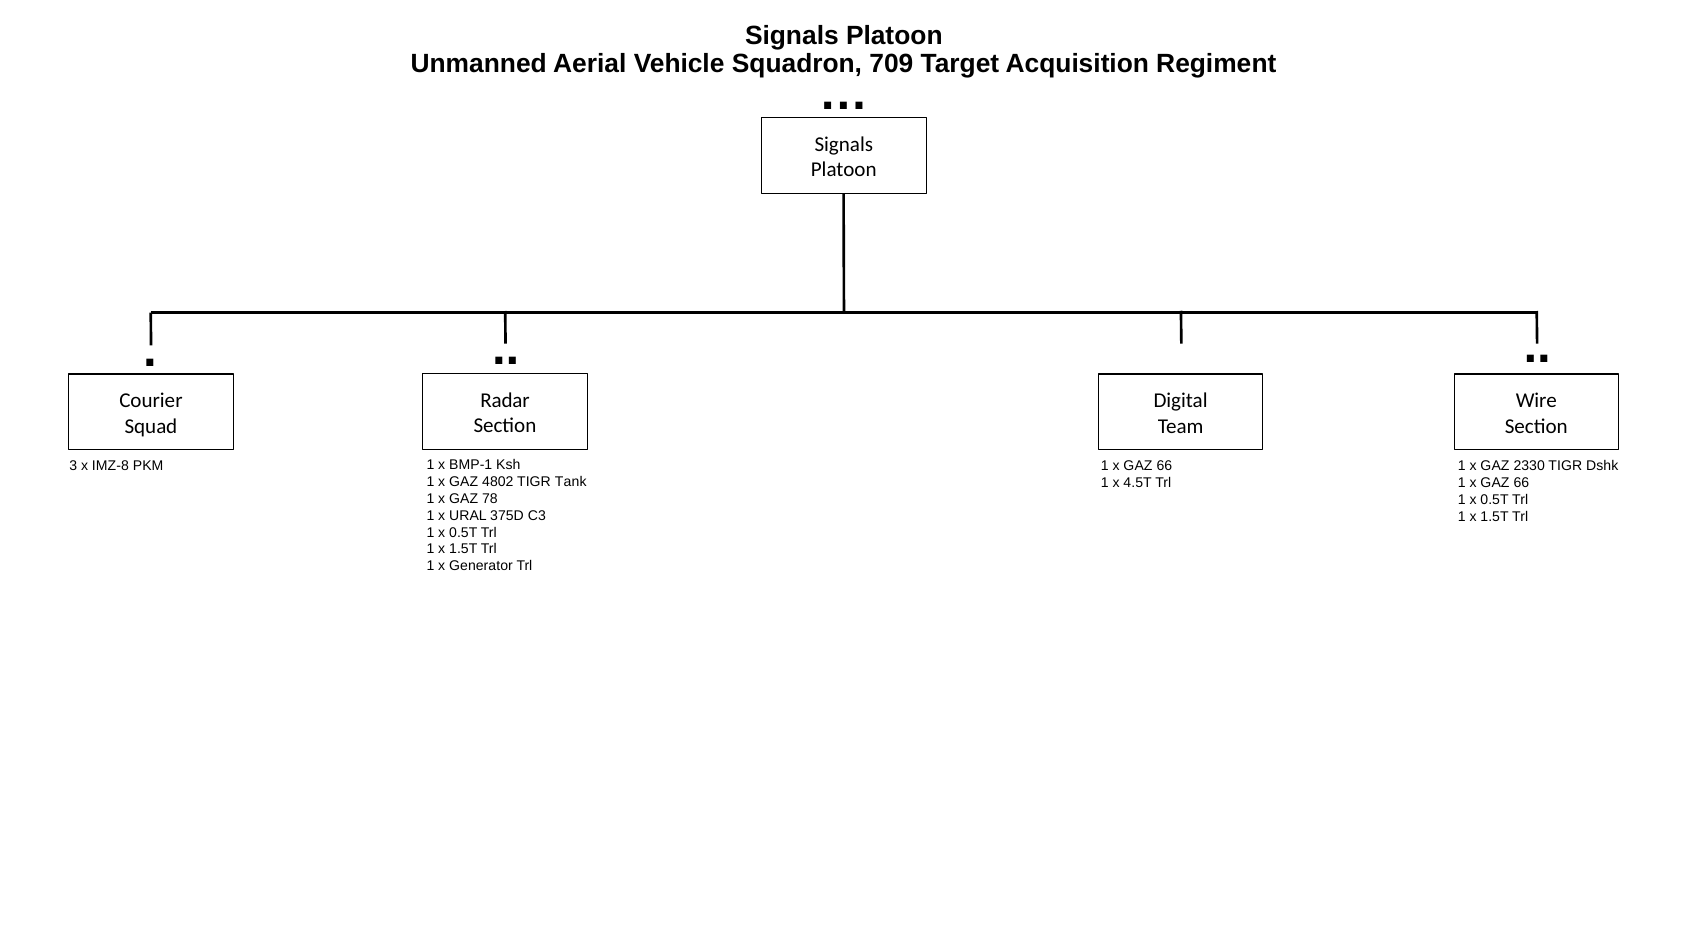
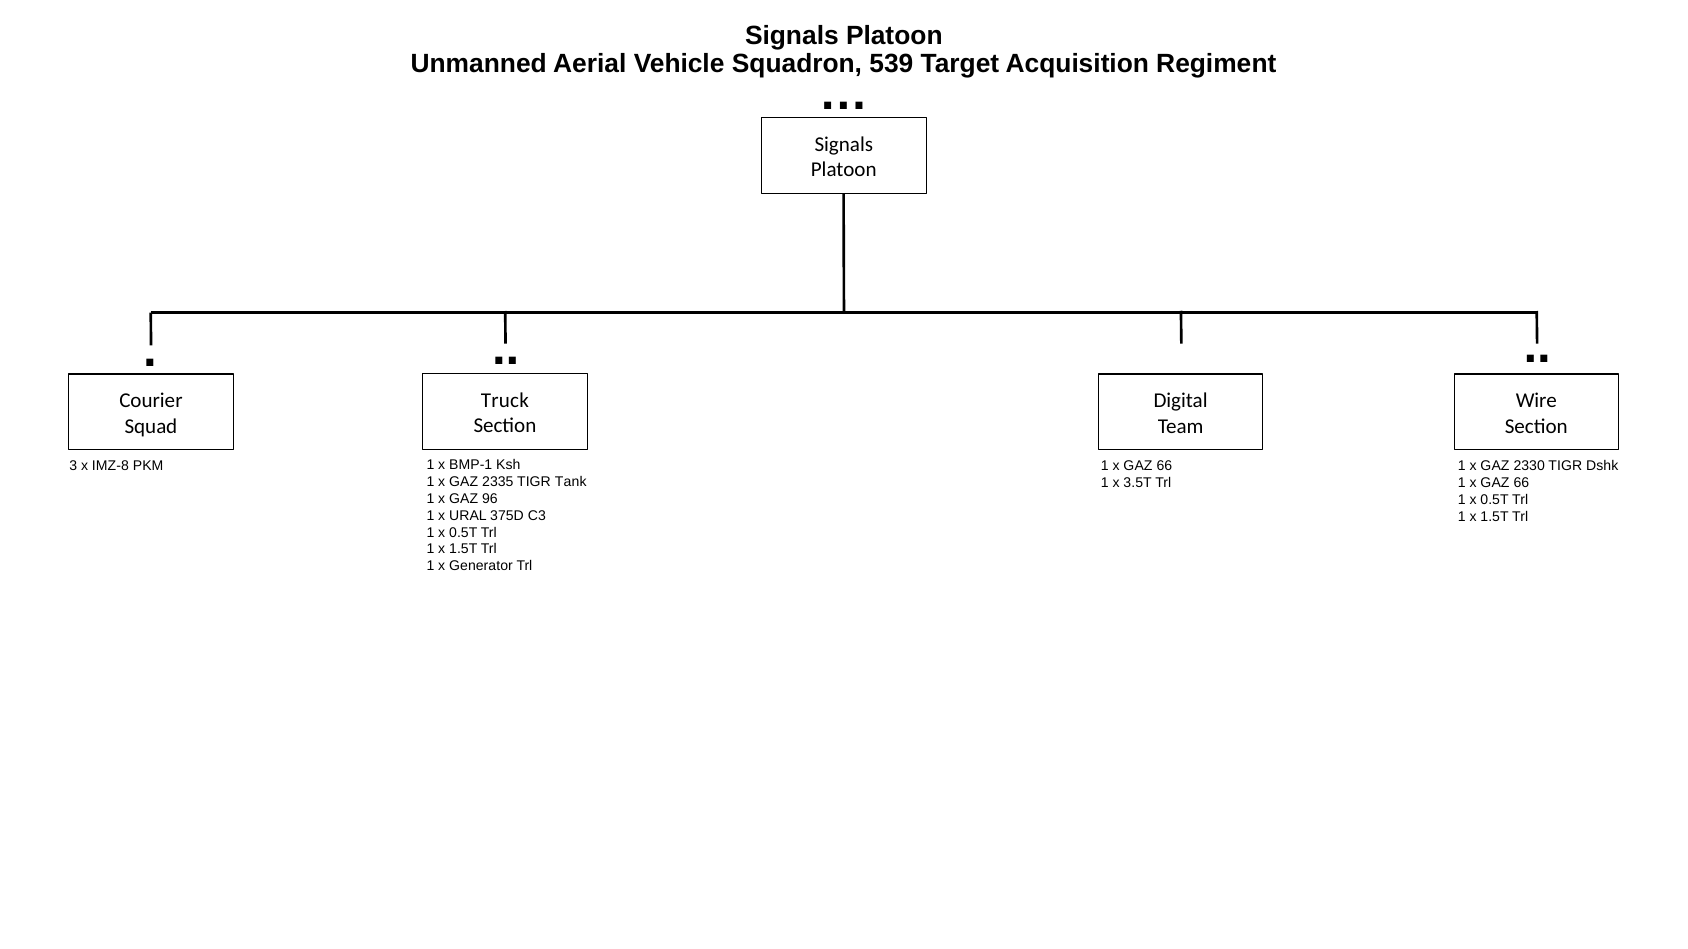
709: 709 -> 539
Radar: Radar -> Truck
4802: 4802 -> 2335
4.5T: 4.5T -> 3.5T
78: 78 -> 96
